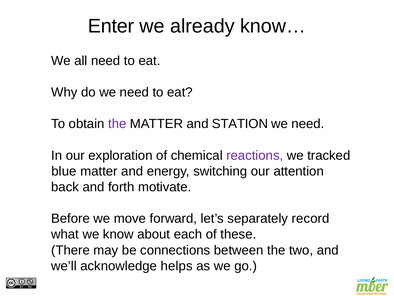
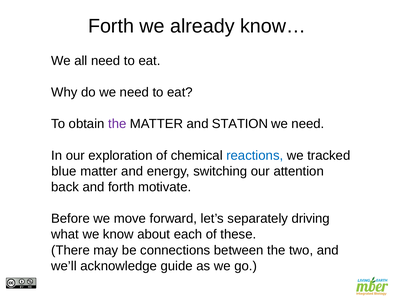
Enter at (111, 26): Enter -> Forth
reactions colour: purple -> blue
record: record -> driving
helps: helps -> guide
